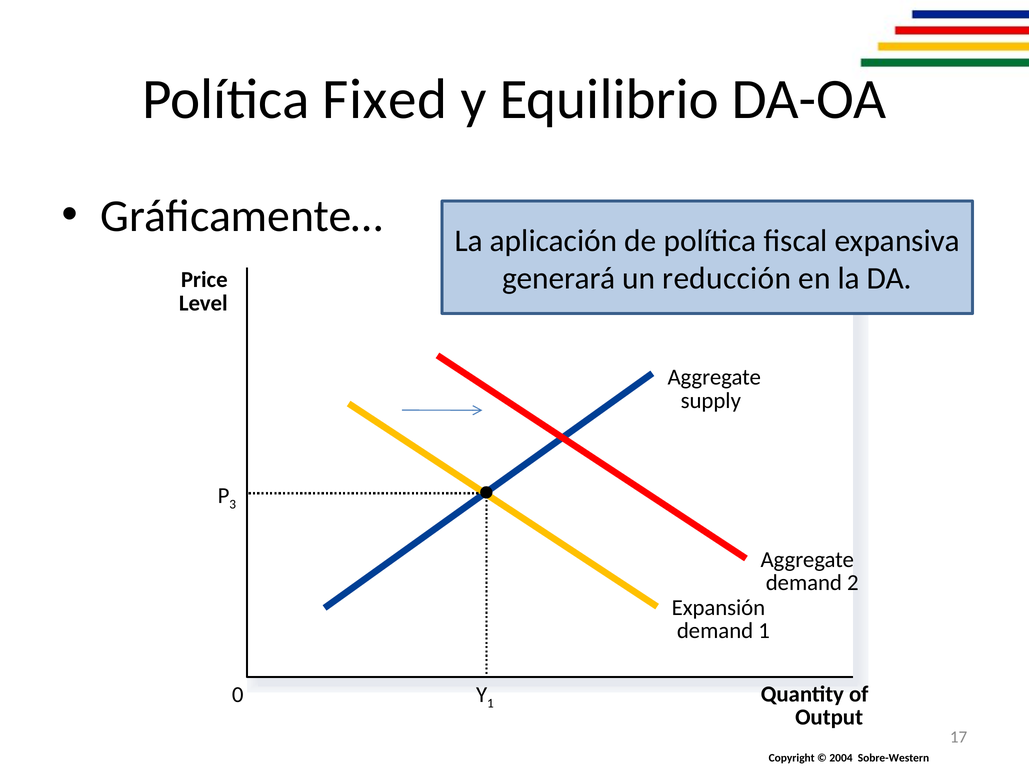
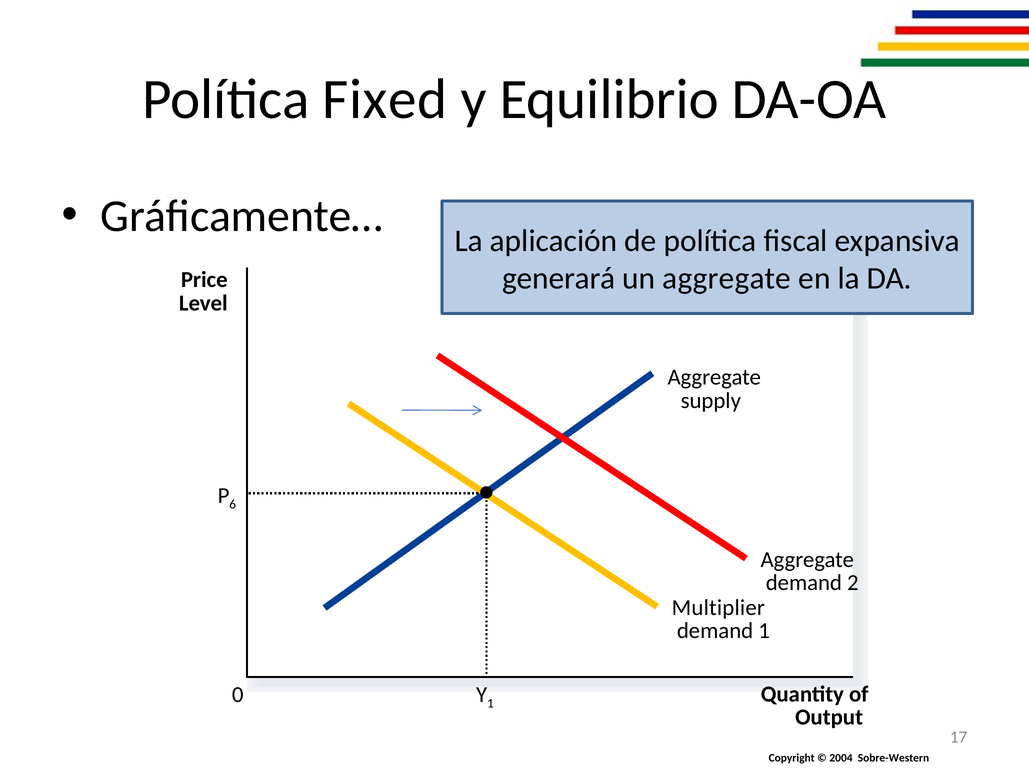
un reducción: reducción -> aggregate
3: 3 -> 6
Expansión: Expansión -> Multiplier
